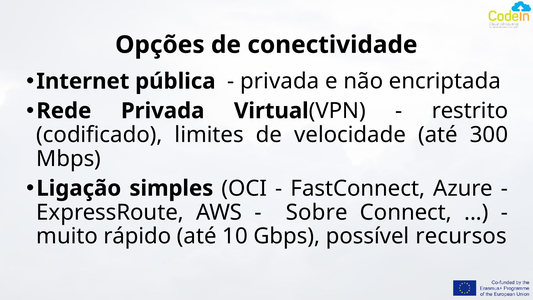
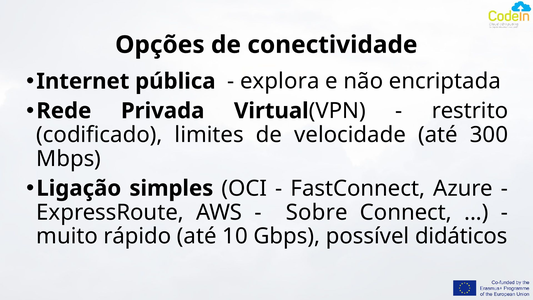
privada at (280, 81): privada -> explora
recursos: recursos -> didáticos
